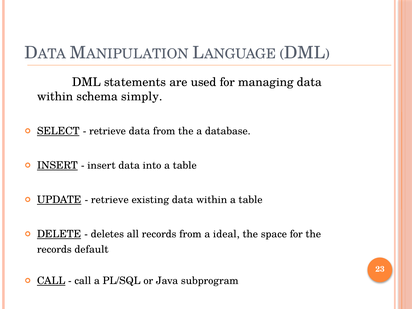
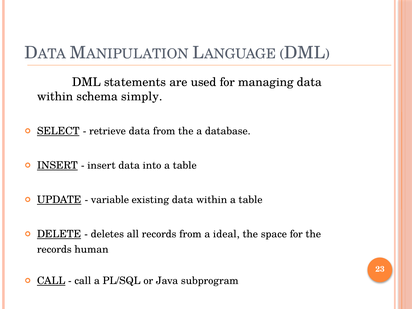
retrieve at (110, 200): retrieve -> variable
default: default -> human
